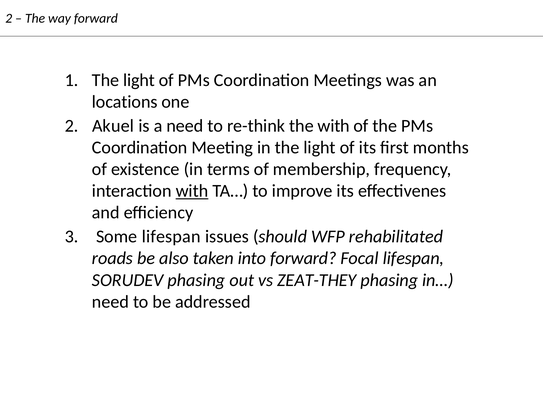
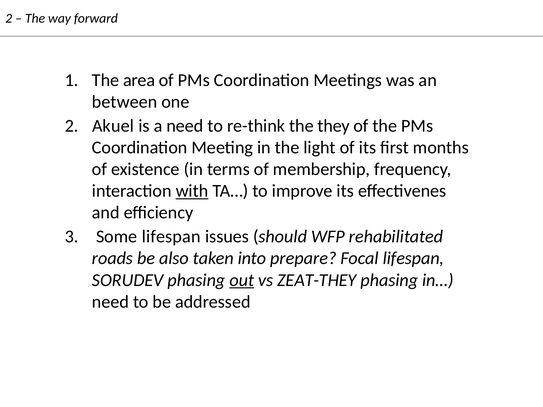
light at (139, 80): light -> area
locations: locations -> between
the with: with -> they
into forward: forward -> prepare
out underline: none -> present
